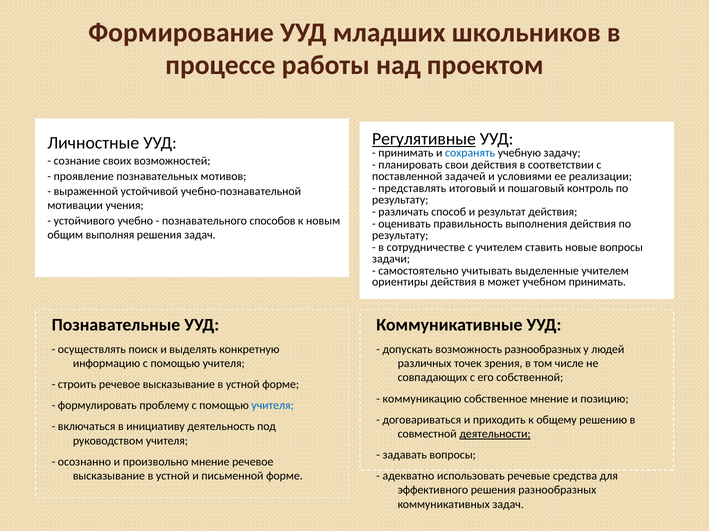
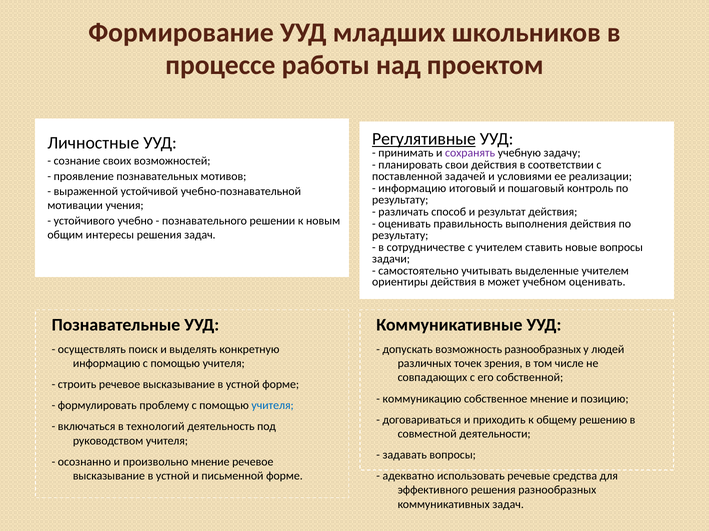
сохранять colour: blue -> purple
представлять at (412, 189): представлять -> информацию
способов: способов -> решении
выполняя: выполняя -> интересы
учебном принимать: принимать -> оценивать
инициативу: инициативу -> технологий
деятельности underline: present -> none
